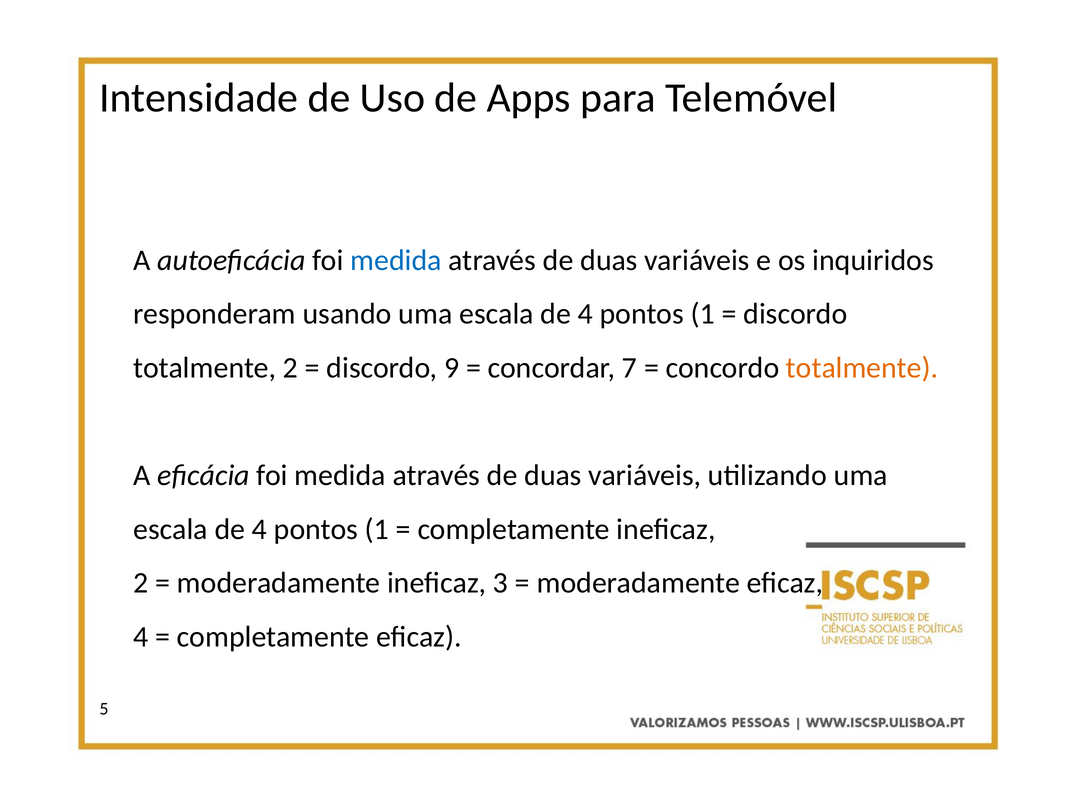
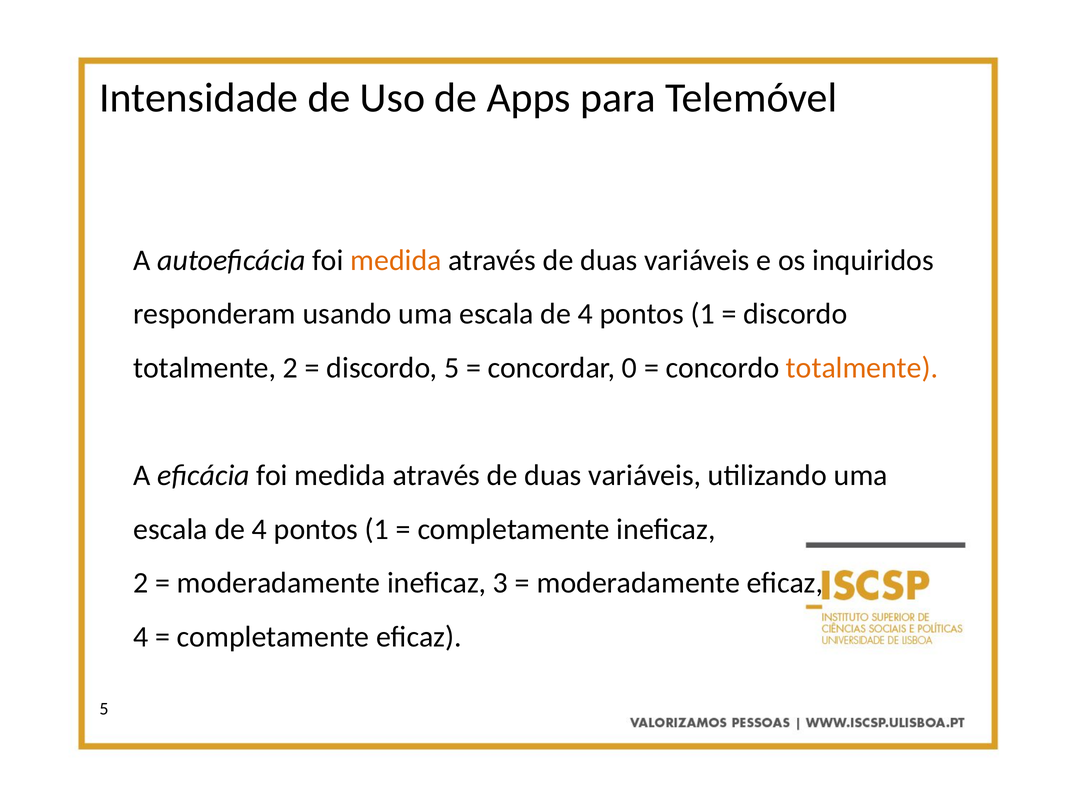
medida at (396, 260) colour: blue -> orange
discordo 9: 9 -> 5
7: 7 -> 0
